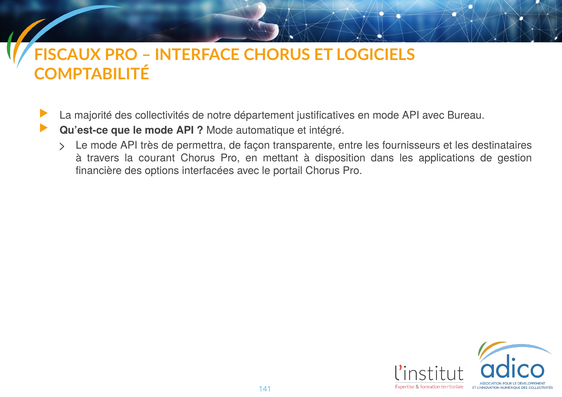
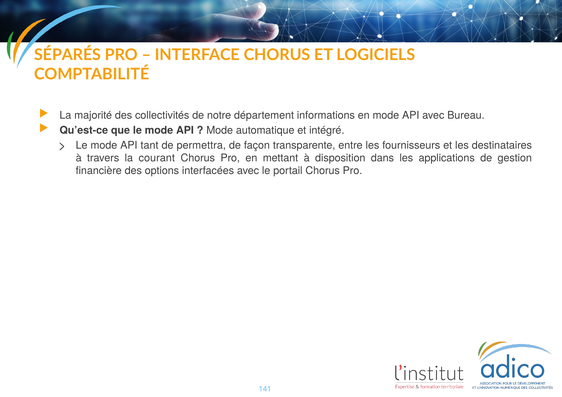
FISCAUX: FISCAUX -> SÉPARÉS
justificatives: justificatives -> informations
très: très -> tant
